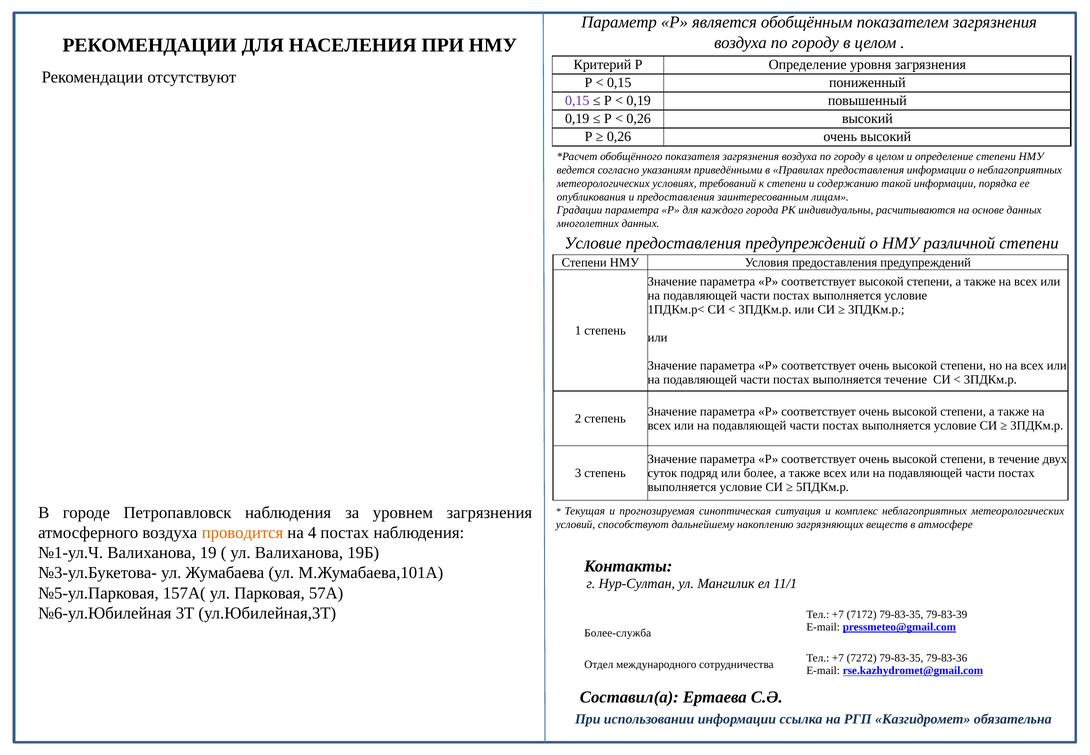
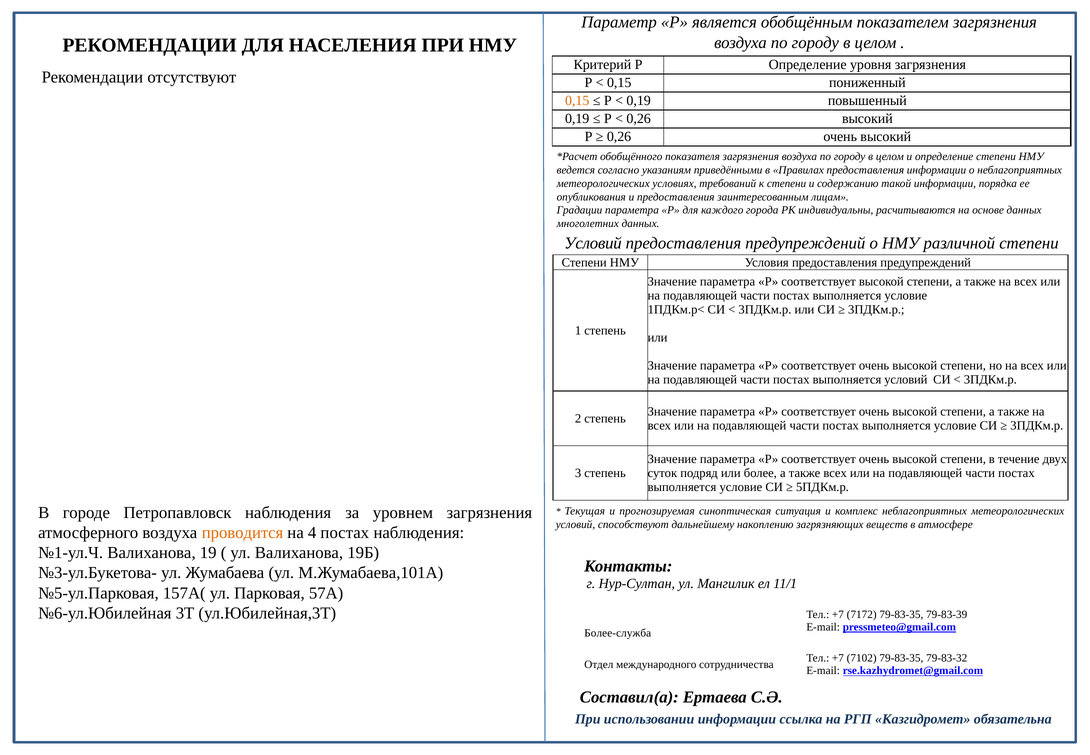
0,15 at (577, 101) colour: purple -> orange
Условие at (593, 243): Условие -> Условий
выполняется течение: течение -> условий
7272: 7272 -> 7102
79-83-36: 79-83-36 -> 79-83-32
